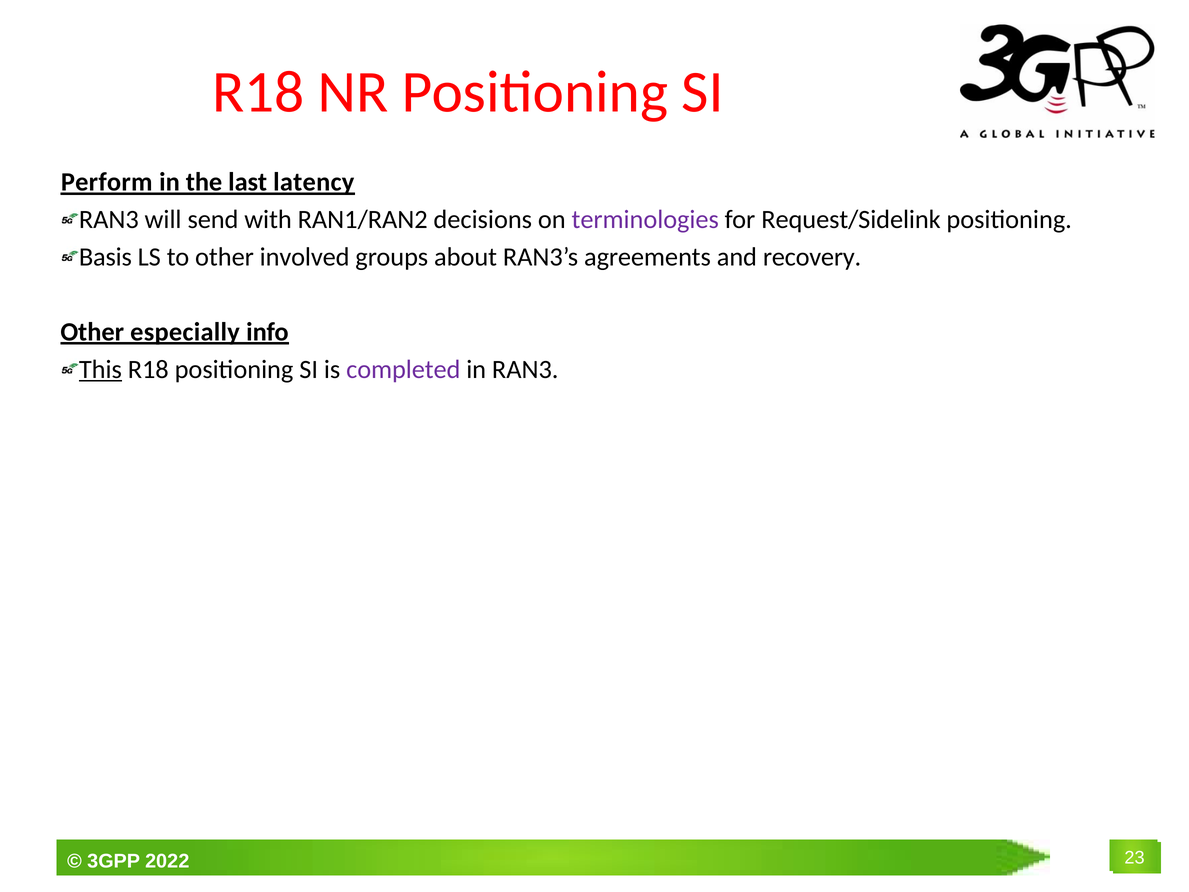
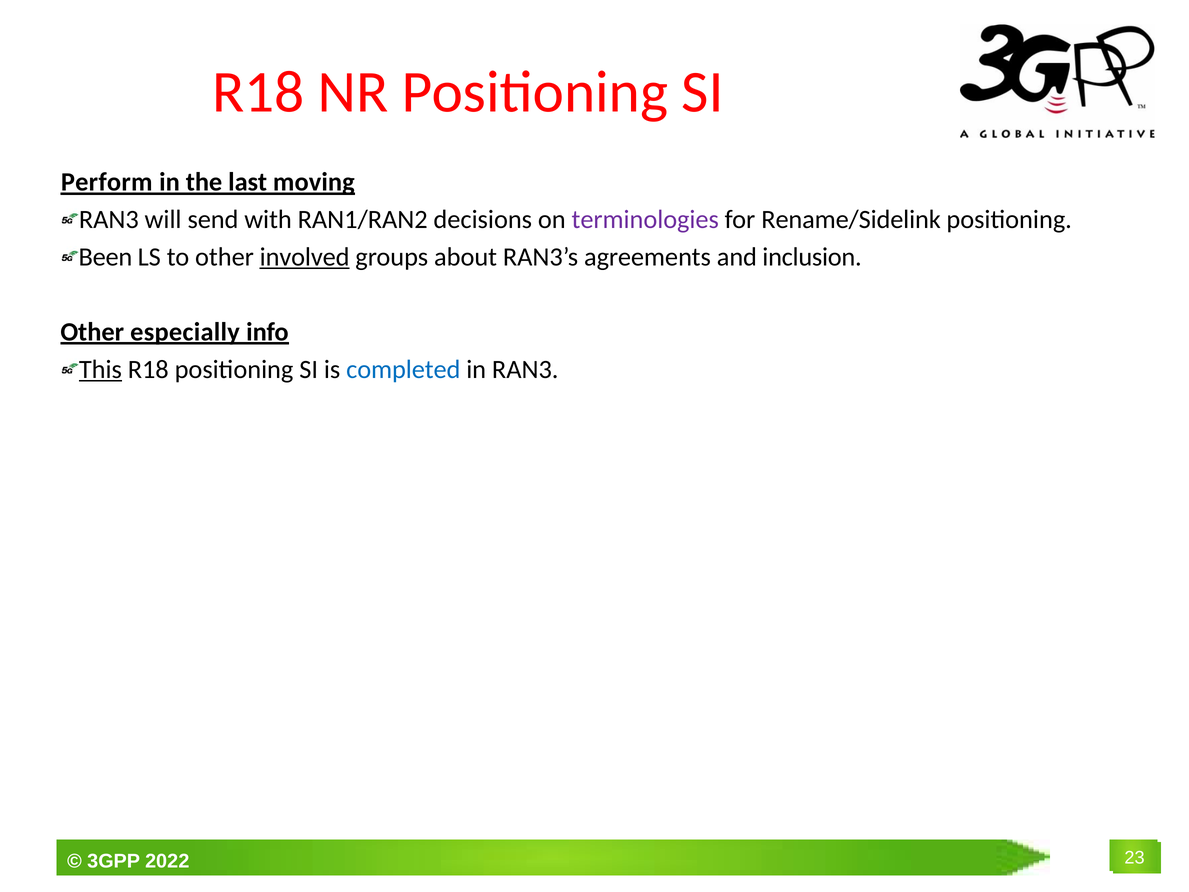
latency: latency -> moving
Request/Sidelink: Request/Sidelink -> Rename/Sidelink
Basis: Basis -> Been
involved underline: none -> present
recovery: recovery -> inclusion
completed colour: purple -> blue
